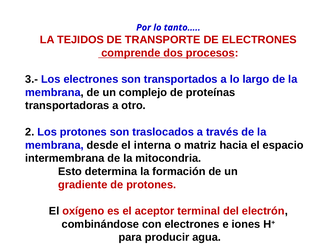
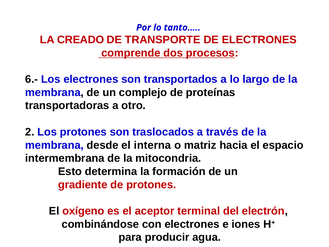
TEJIDOS: TEJIDOS -> CREADO
3.-: 3.- -> 6.-
